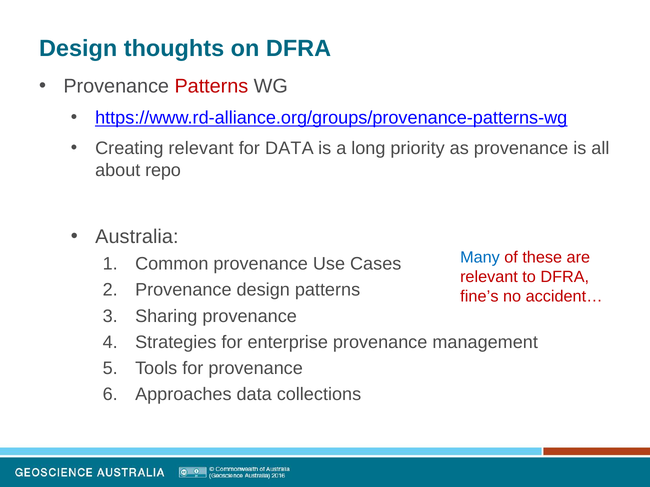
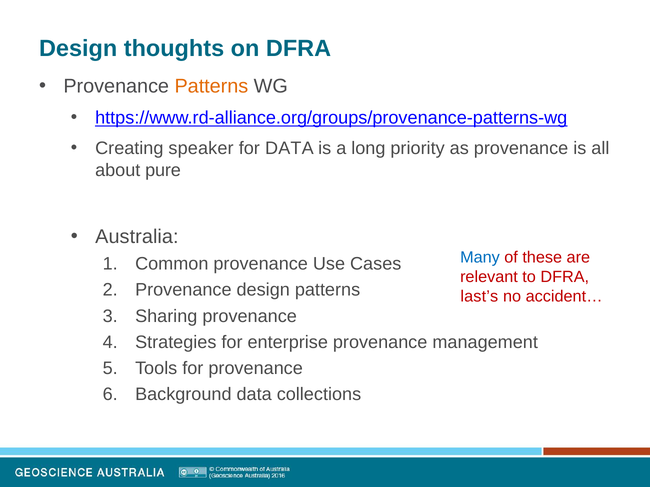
Patterns at (211, 86) colour: red -> orange
Creating relevant: relevant -> speaker
repo: repo -> pure
fine’s: fine’s -> last’s
Approaches: Approaches -> Background
